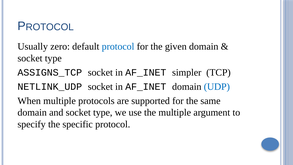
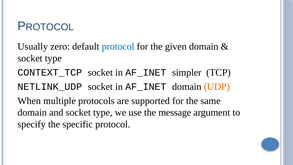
ASSIGNS_TCP: ASSIGNS_TCP -> CONTEXT_TCP
UDP colour: blue -> orange
the multiple: multiple -> message
